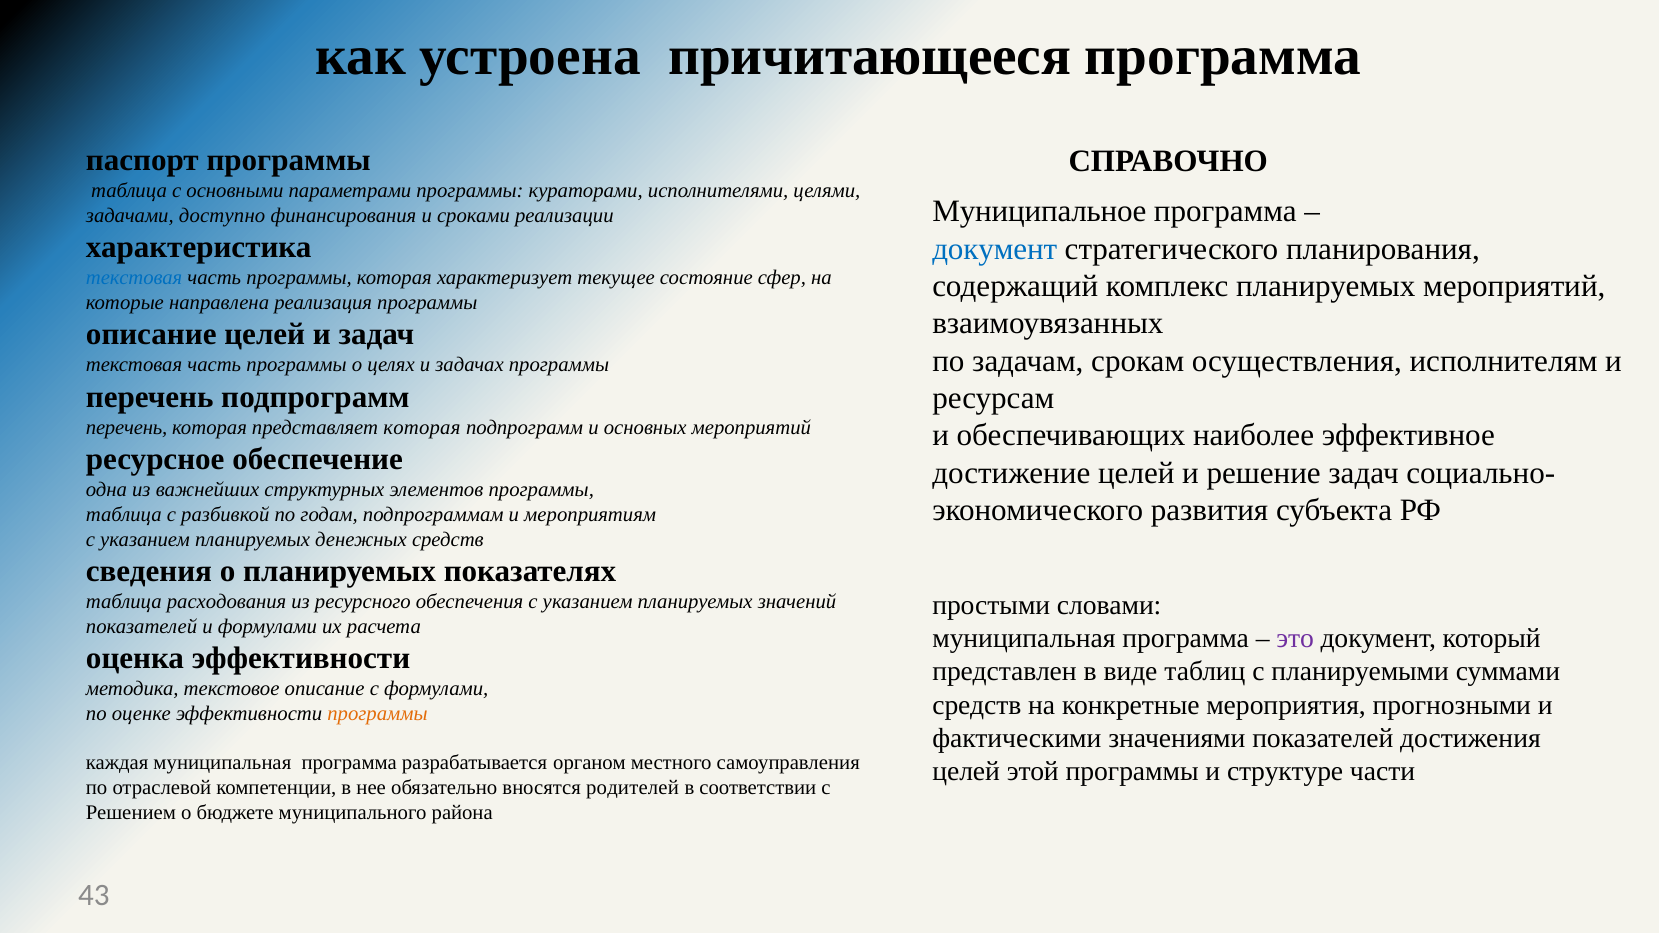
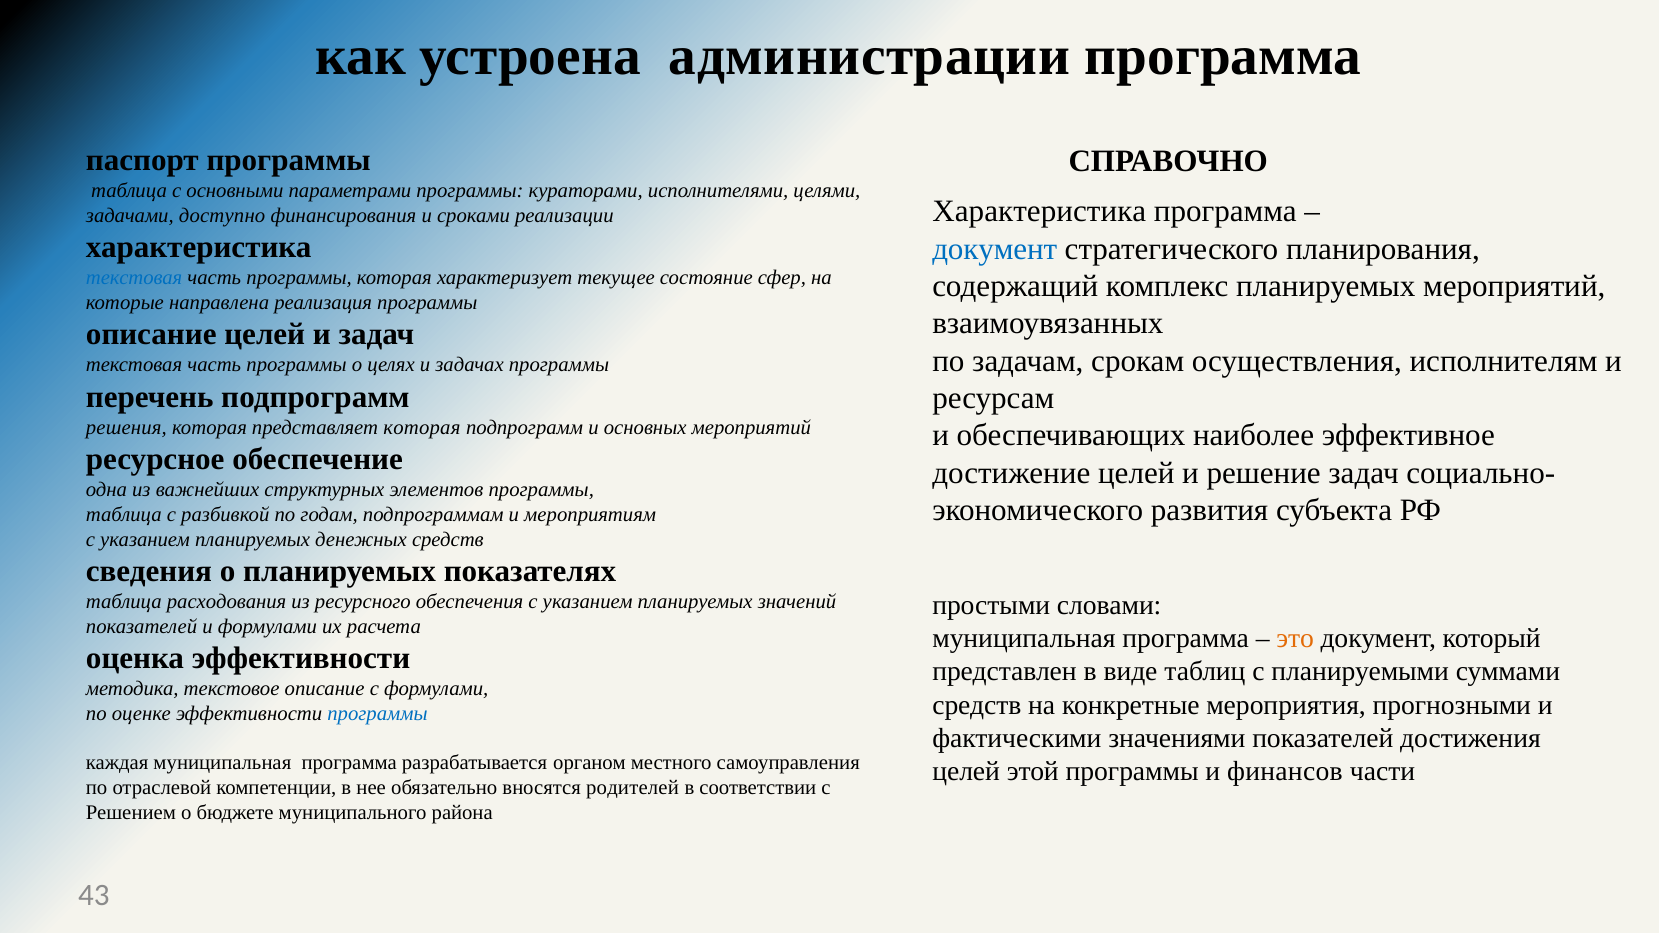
причитающееся: причитающееся -> администрации
Муниципальное at (1039, 212): Муниципальное -> Характеристика
перечень at (127, 427): перечень -> решения
это colour: purple -> orange
программы at (377, 713) colour: orange -> blue
структуре: структуре -> финансов
